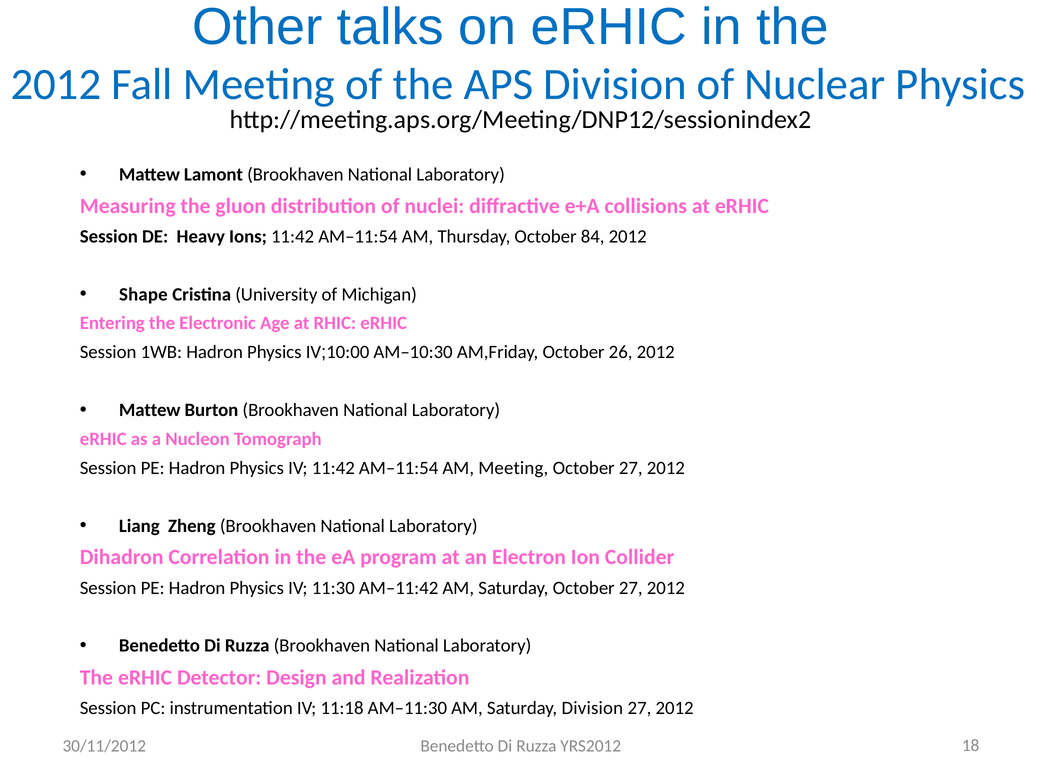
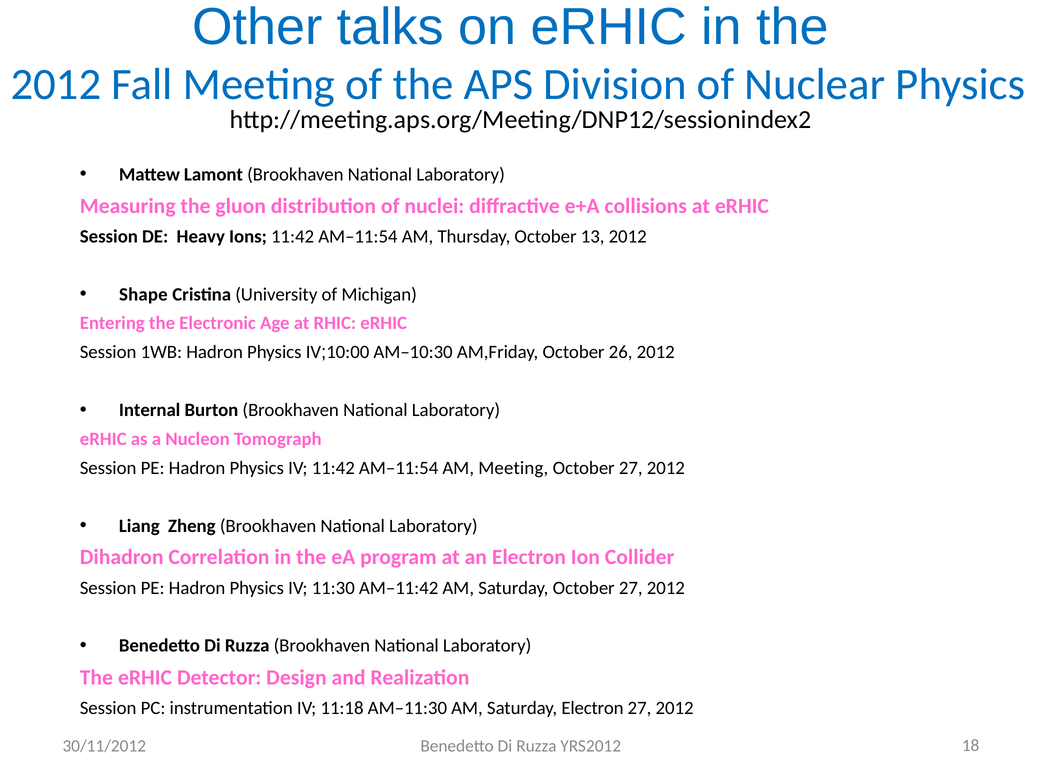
84: 84 -> 13
Mattew at (150, 410): Mattew -> Internal
Saturday Division: Division -> Electron
